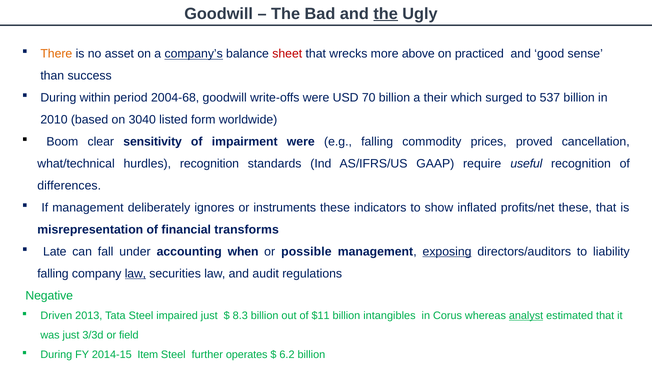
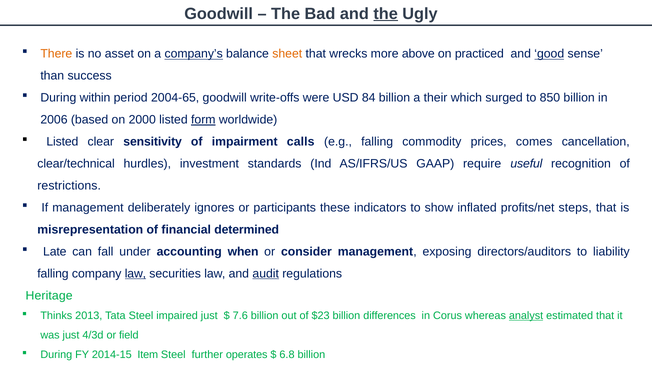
sheet colour: red -> orange
good underline: none -> present
2004-68: 2004-68 -> 2004-65
70: 70 -> 84
537: 537 -> 850
2010: 2010 -> 2006
3040: 3040 -> 2000
form underline: none -> present
Boom at (62, 142): Boom -> Listed
impairment were: were -> calls
proved: proved -> comes
what/technical: what/technical -> clear/technical
hurdles recognition: recognition -> investment
differences: differences -> restrictions
instruments: instruments -> participants
profits/net these: these -> steps
transforms: transforms -> determined
possible: possible -> consider
exposing underline: present -> none
audit underline: none -> present
Negative: Negative -> Heritage
Driven: Driven -> Thinks
8.3: 8.3 -> 7.6
$11: $11 -> $23
intangibles: intangibles -> differences
3/3d: 3/3d -> 4/3d
6.2: 6.2 -> 6.8
